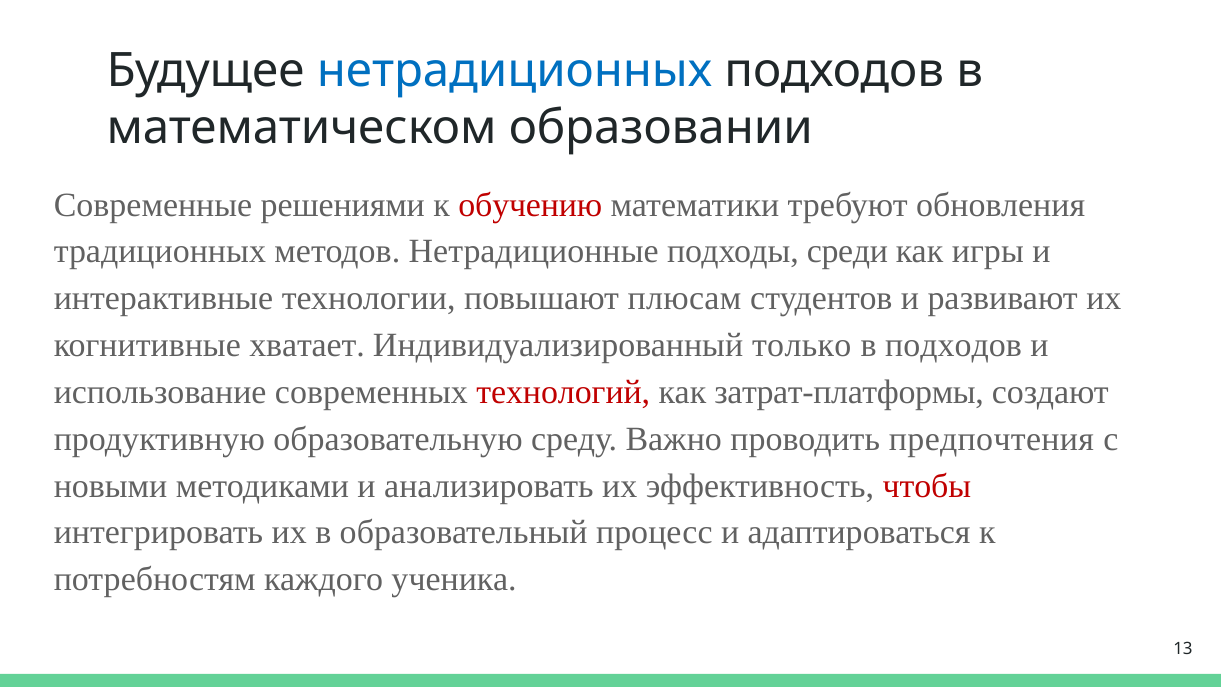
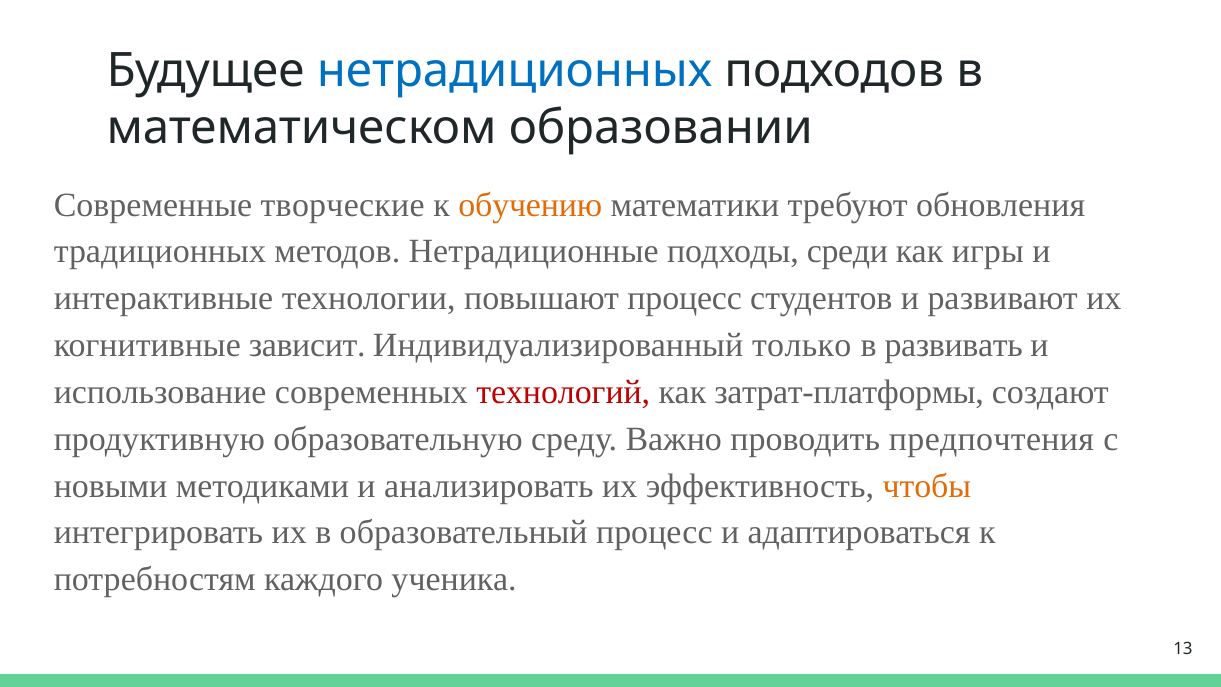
решениями: решениями -> творческие
обучению colour: red -> orange
повышают плюсам: плюсам -> процесс
хватает: хватает -> зависит
в подходов: подходов -> развивать
чтобы colour: red -> orange
